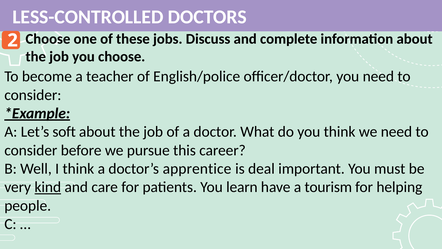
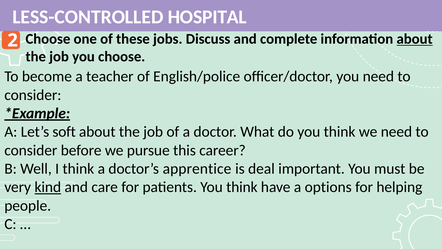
DOCTORS: DOCTORS -> HOSPITAL
about at (415, 39) underline: none -> present
patients You learn: learn -> think
tourism: tourism -> options
